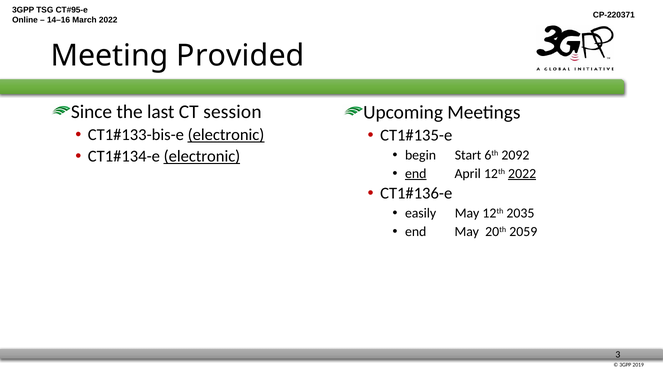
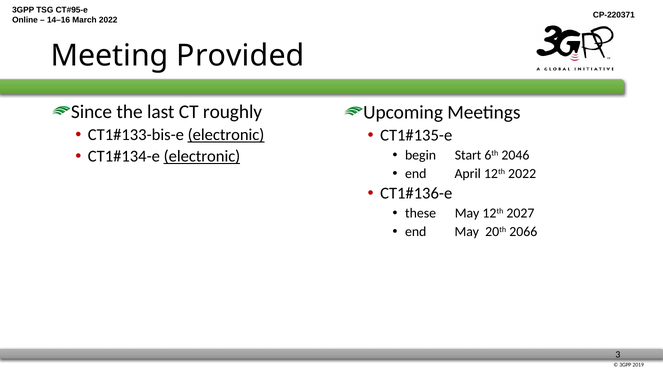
session: session -> roughly
2092: 2092 -> 2046
end at (416, 174) underline: present -> none
2022 at (522, 174) underline: present -> none
easily: easily -> these
2035: 2035 -> 2027
2059: 2059 -> 2066
